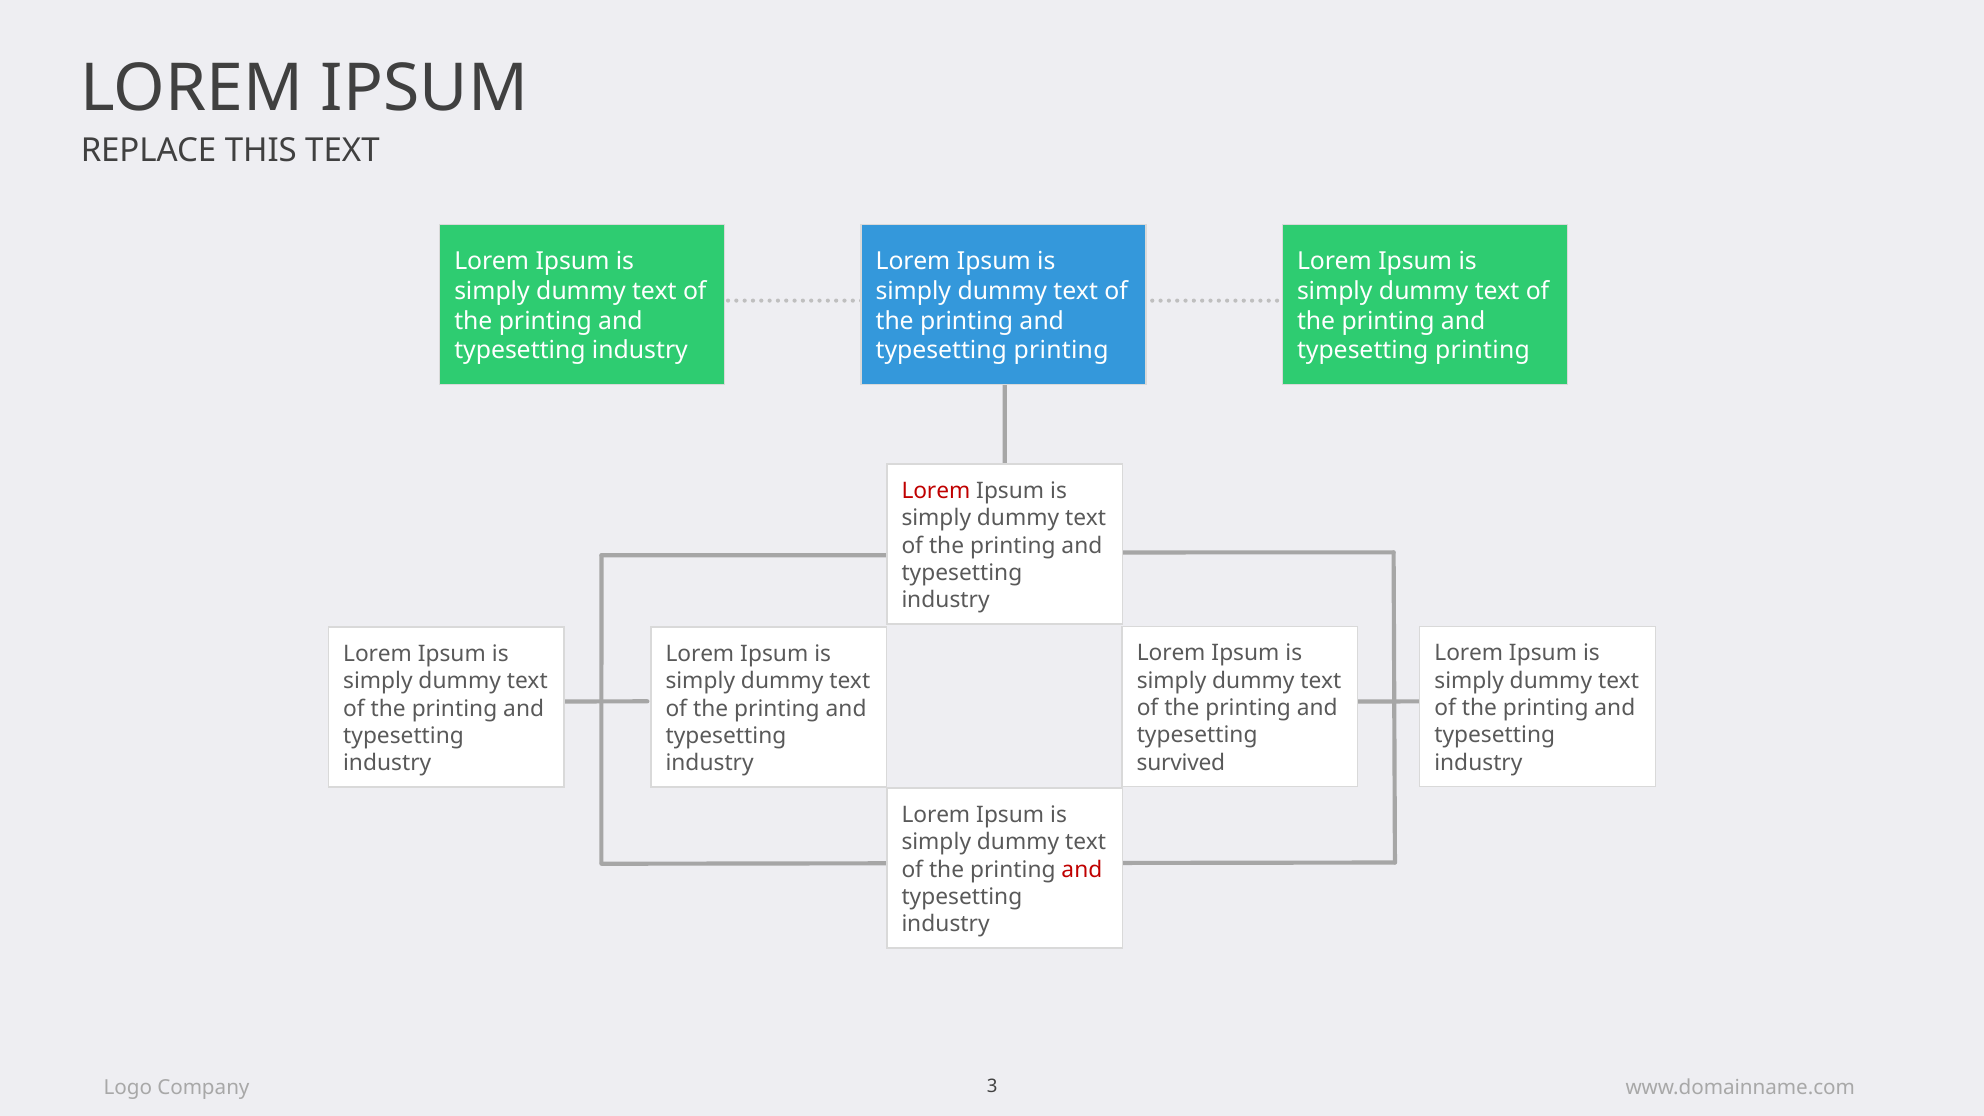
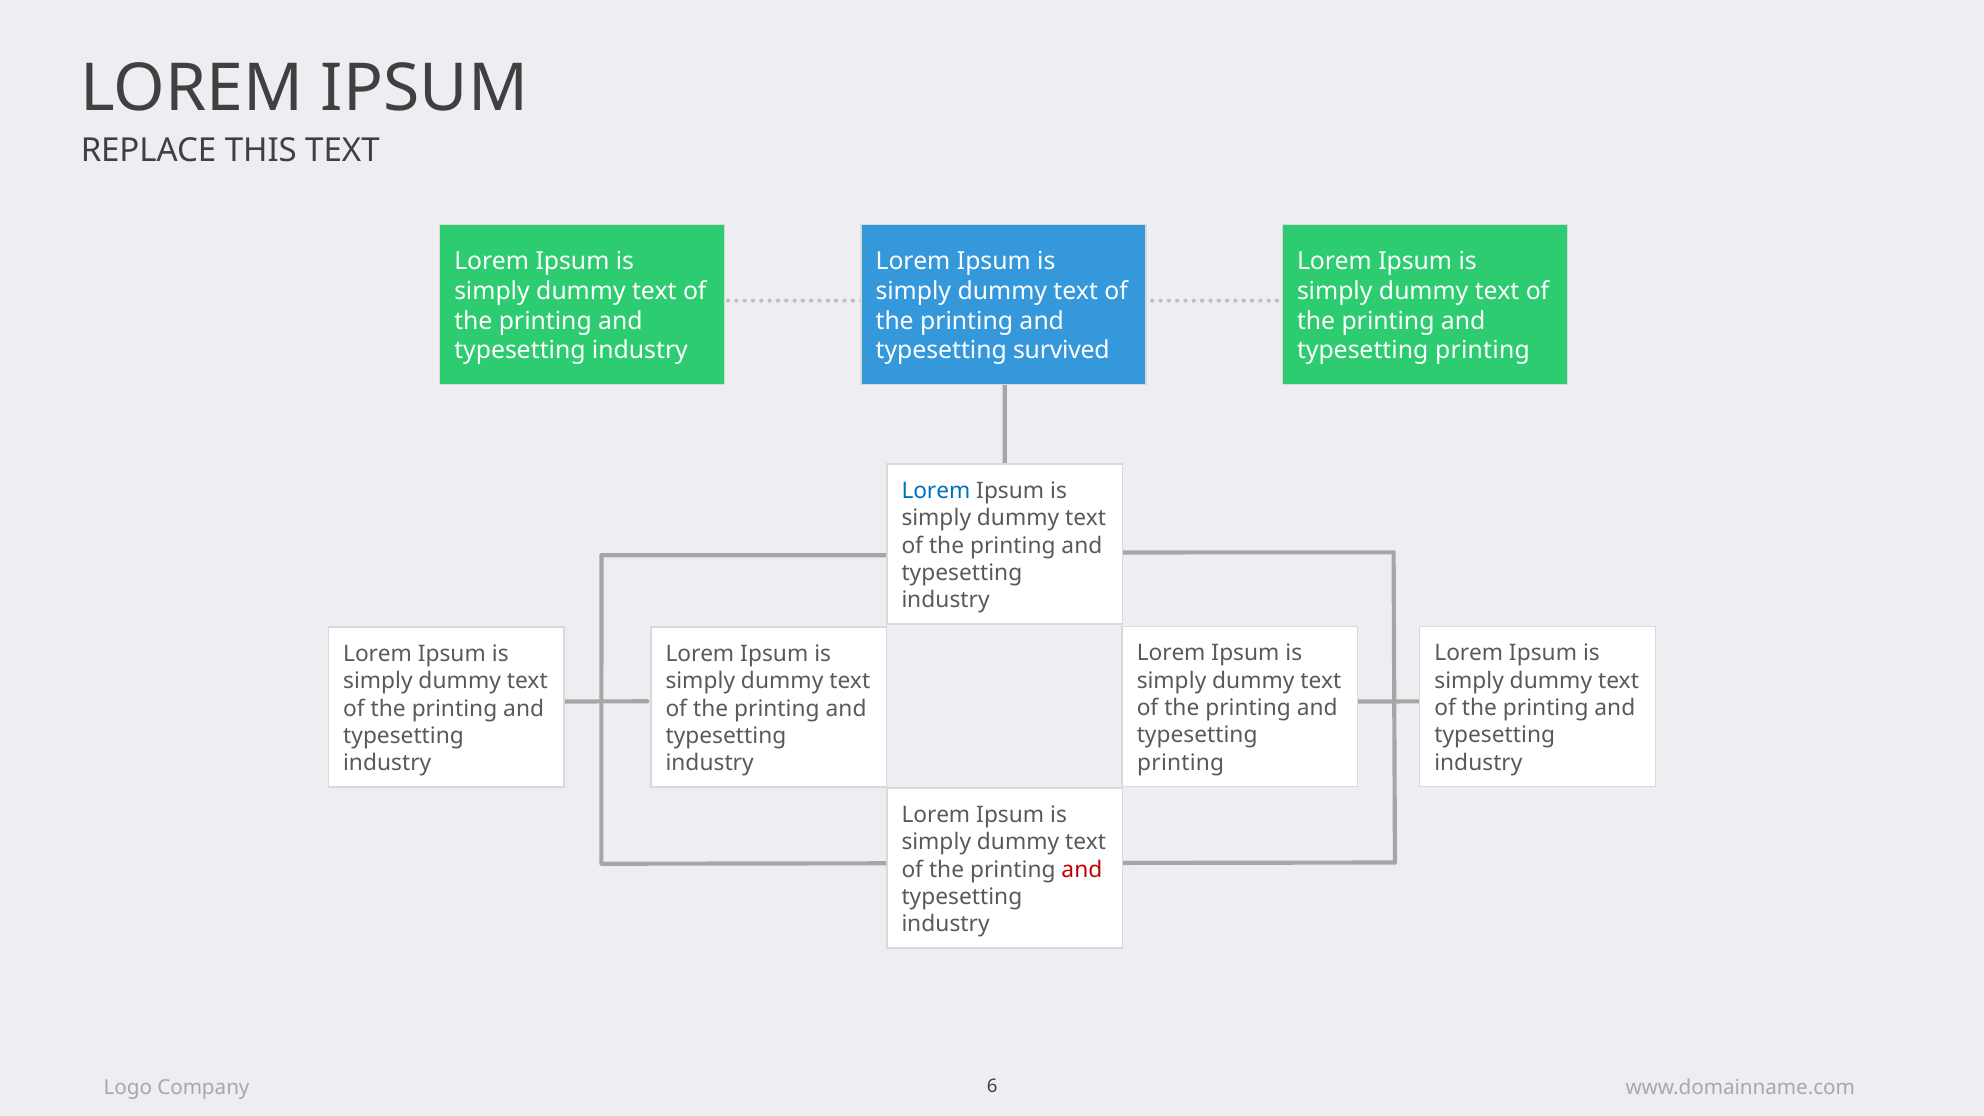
printing at (1061, 351): printing -> survived
Lorem at (936, 491) colour: red -> blue
survived at (1181, 763): survived -> printing
3: 3 -> 6
